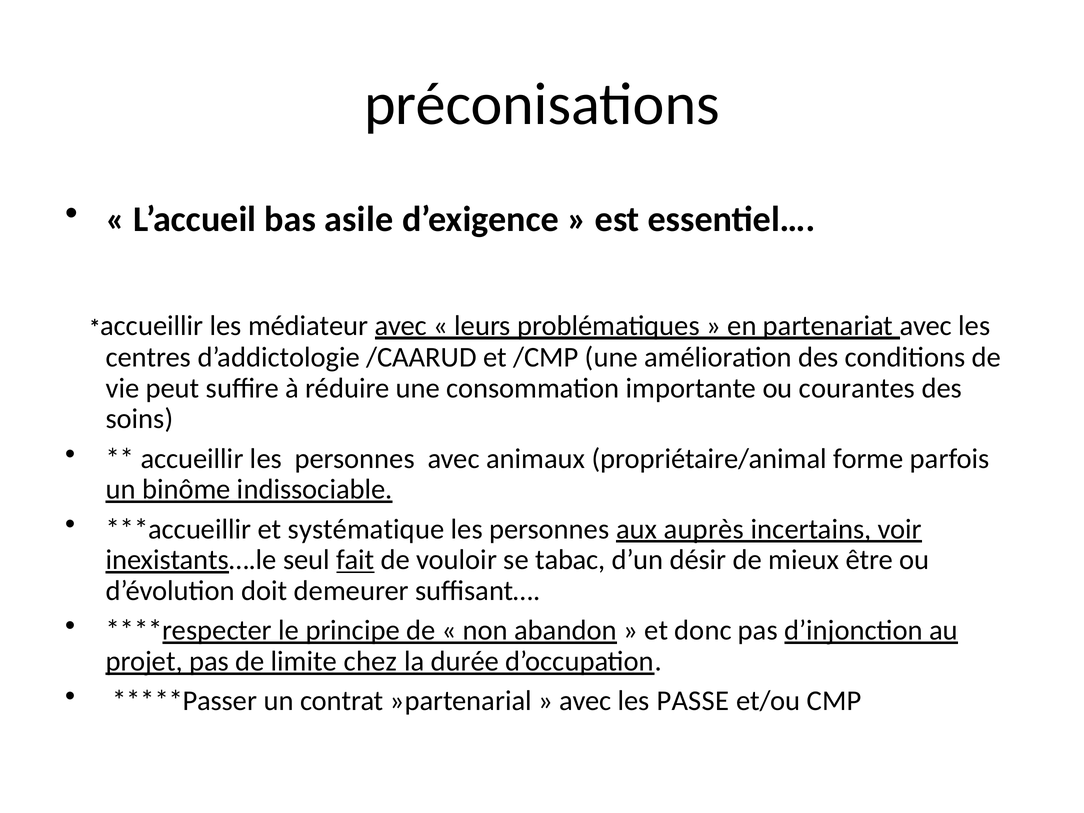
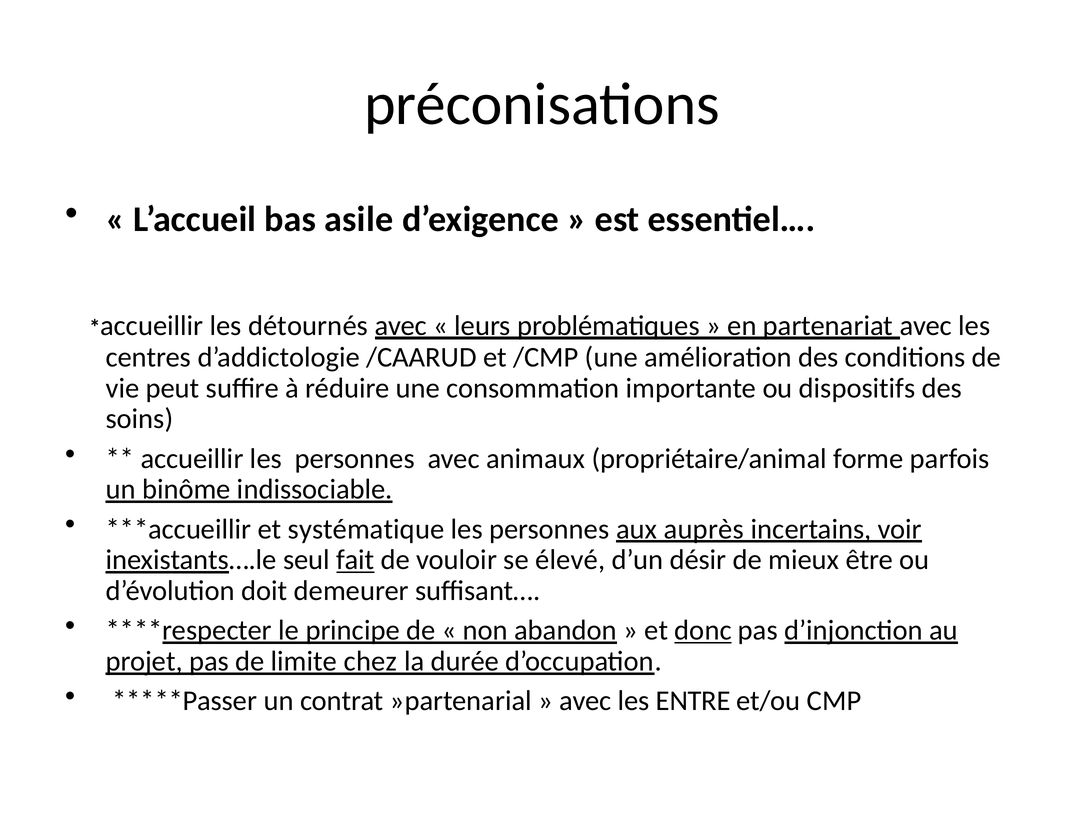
médiateur: médiateur -> détournés
courantes: courantes -> dispositifs
tabac: tabac -> élevé
donc underline: none -> present
PASSE: PASSE -> ENTRE
